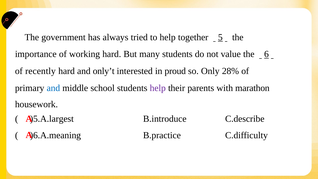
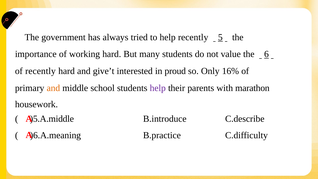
help together: together -> recently
only’t: only’t -> give’t
28%: 28% -> 16%
and at (53, 88) colour: blue -> orange
)5.A.largest: )5.A.largest -> )5.A.middle
